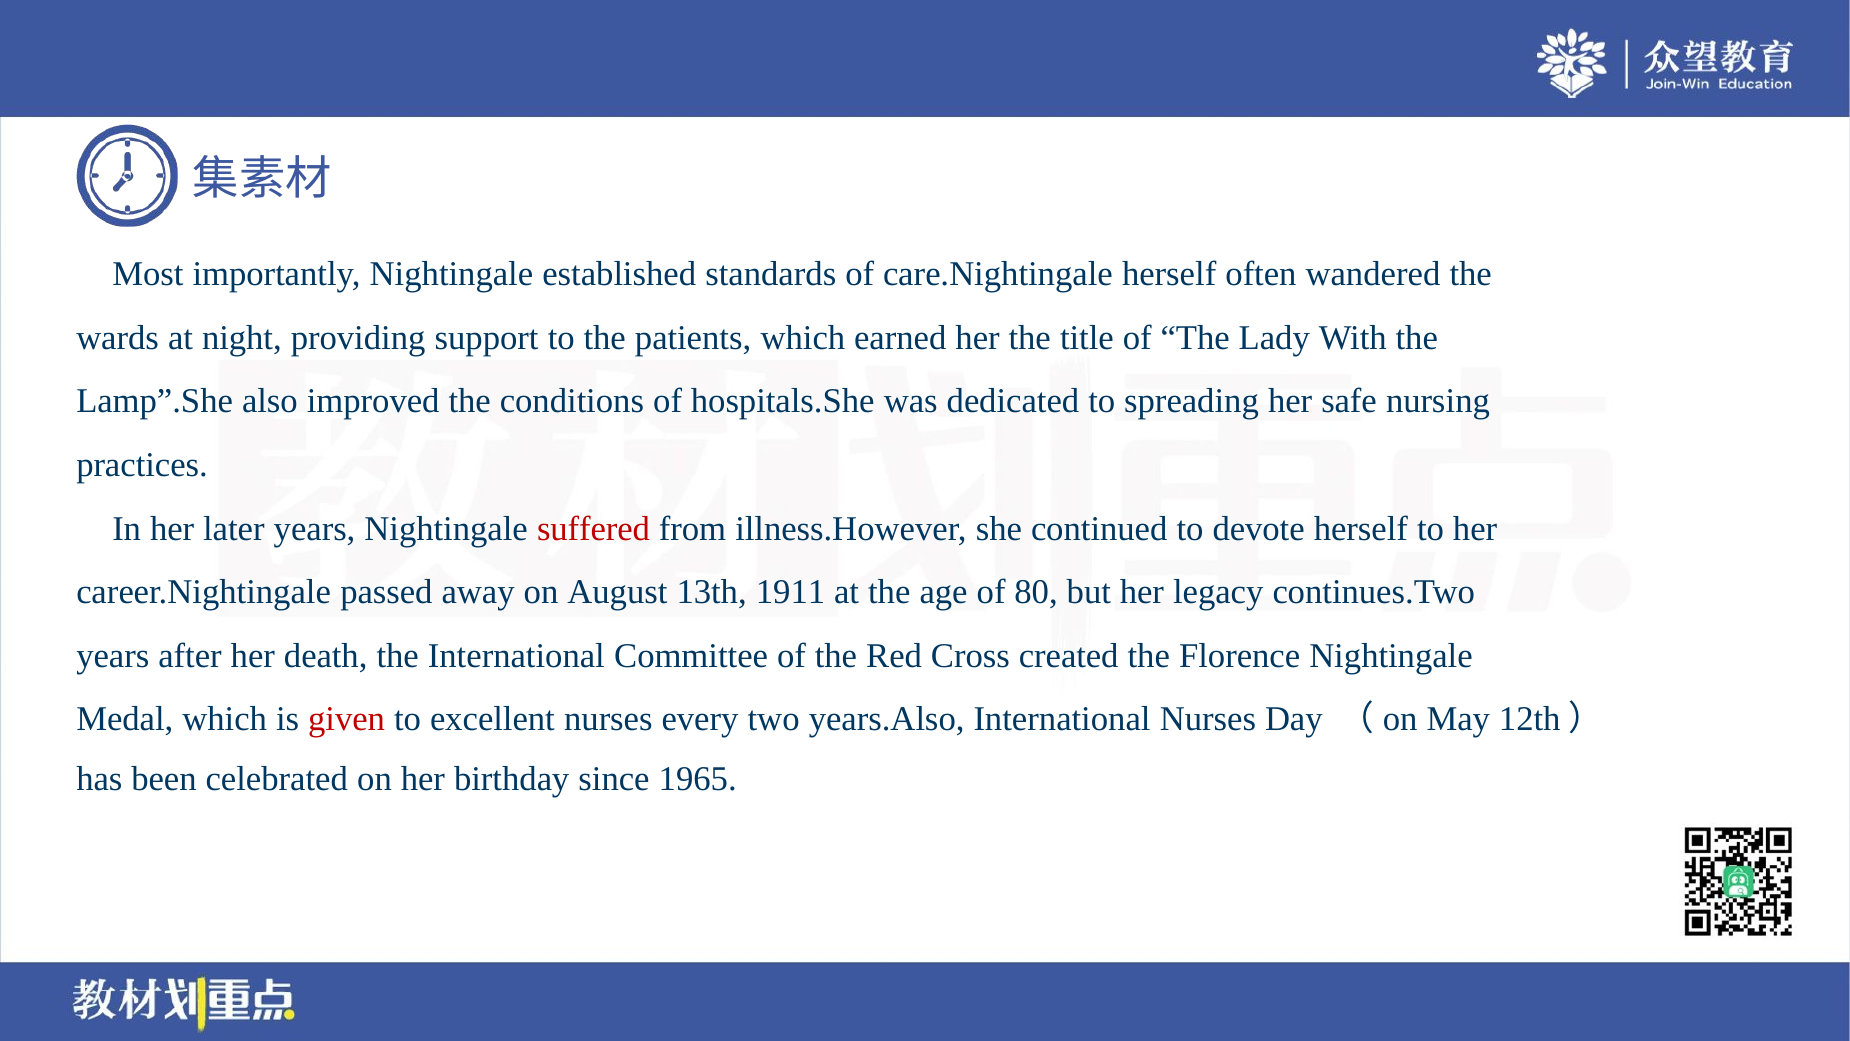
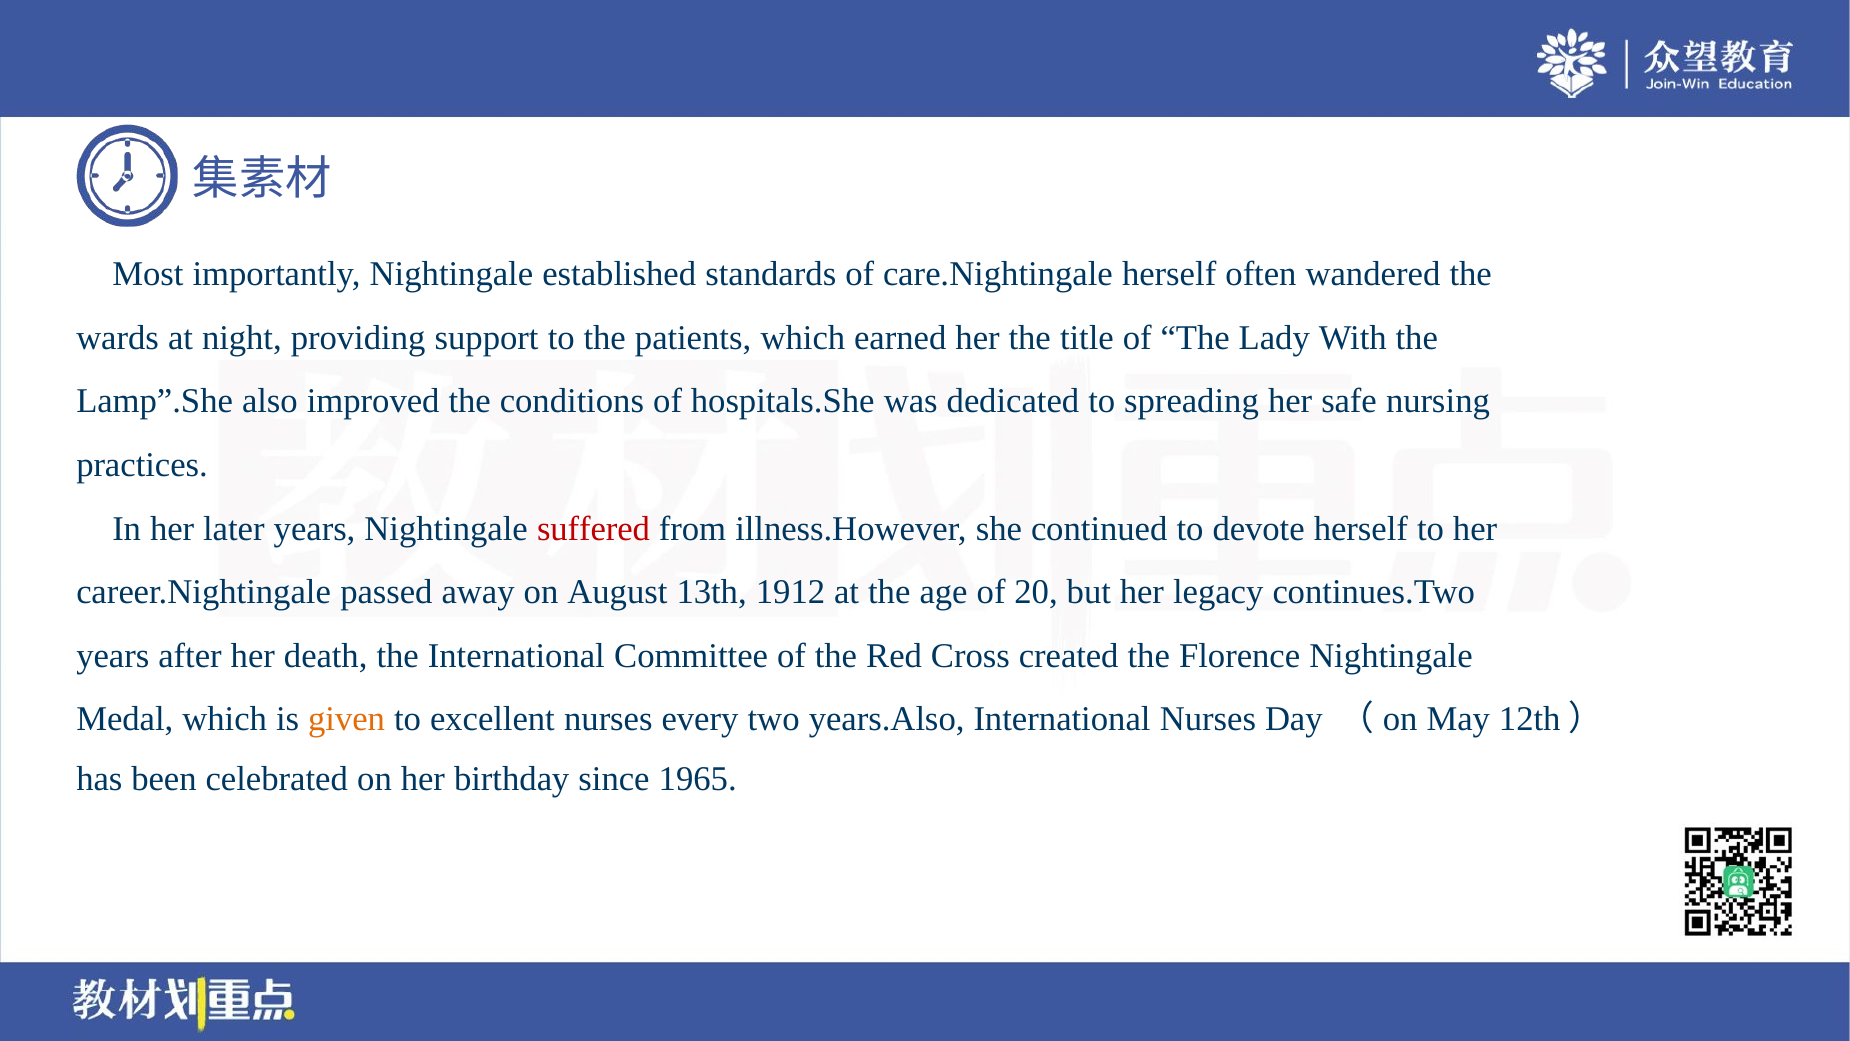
1911: 1911 -> 1912
80: 80 -> 20
given colour: red -> orange
